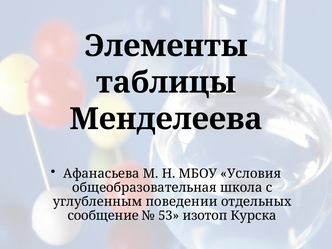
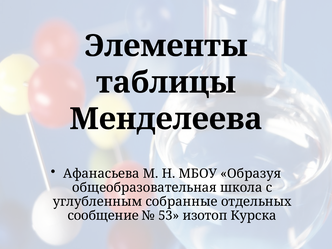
Условия: Условия -> Образуя
поведении: поведении -> собранные
